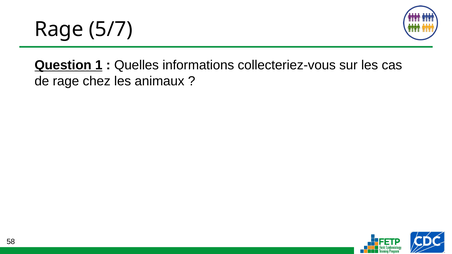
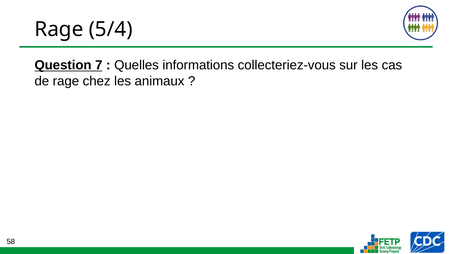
5/7: 5/7 -> 5/4
1: 1 -> 7
